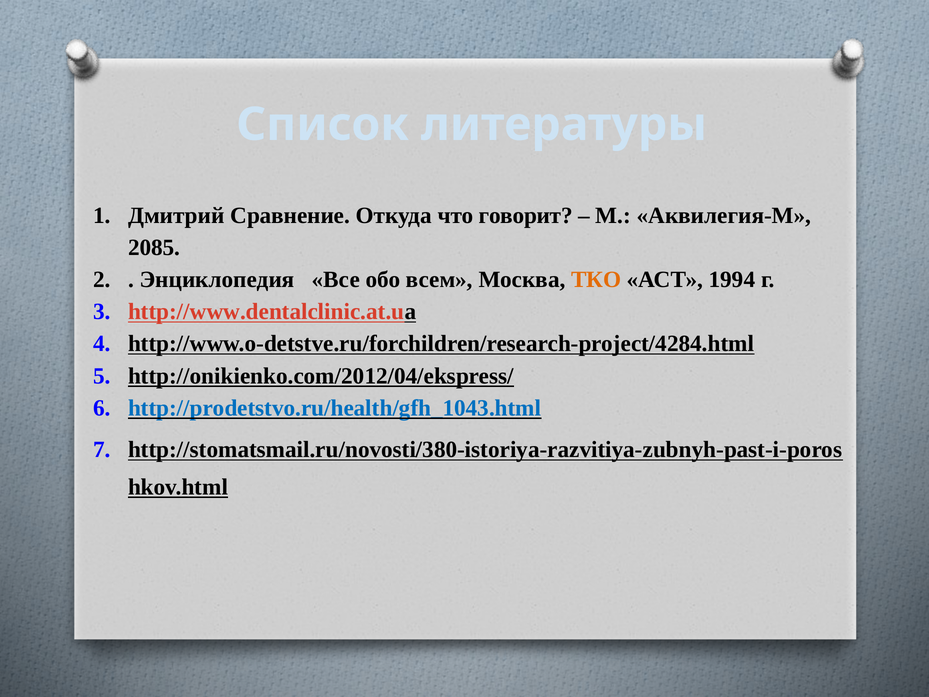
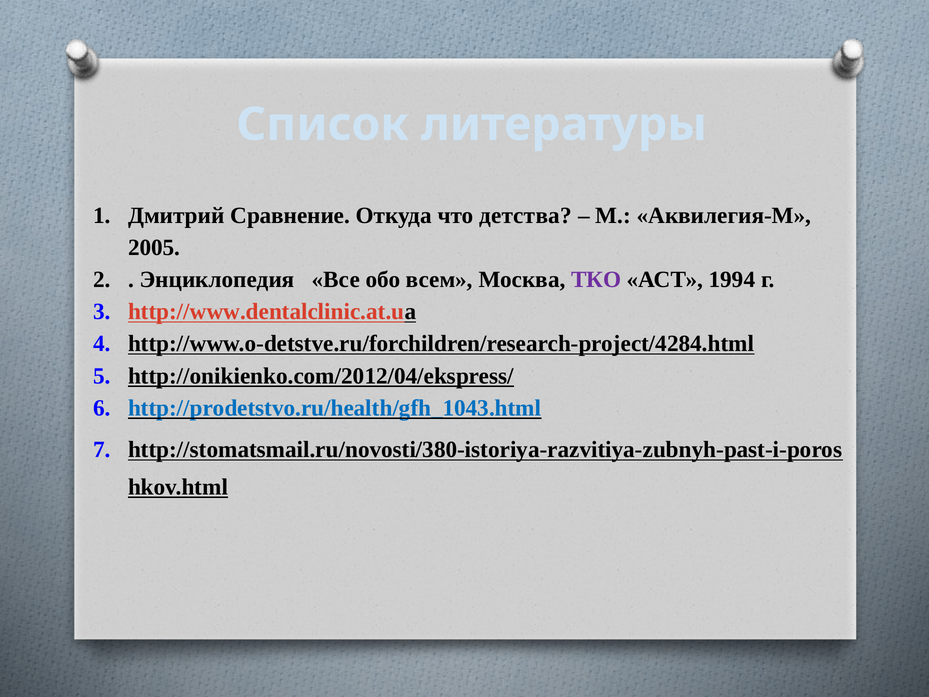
говорит: говорит -> детства
2085: 2085 -> 2005
ТКО colour: orange -> purple
